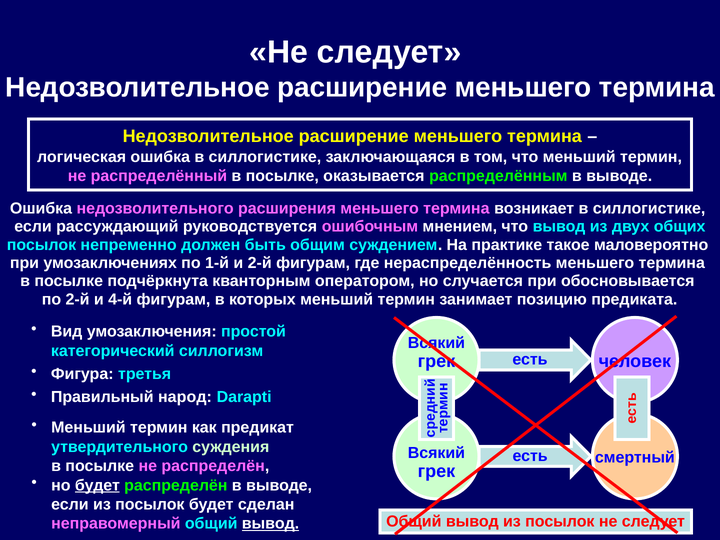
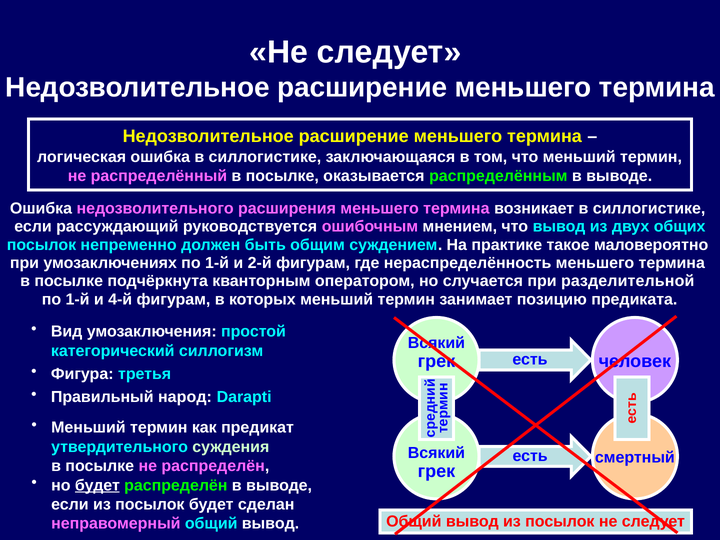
обосновывается: обосновывается -> разделительной
2-й at (78, 299): 2-й -> 1-й
вывод at (270, 524) underline: present -> none
